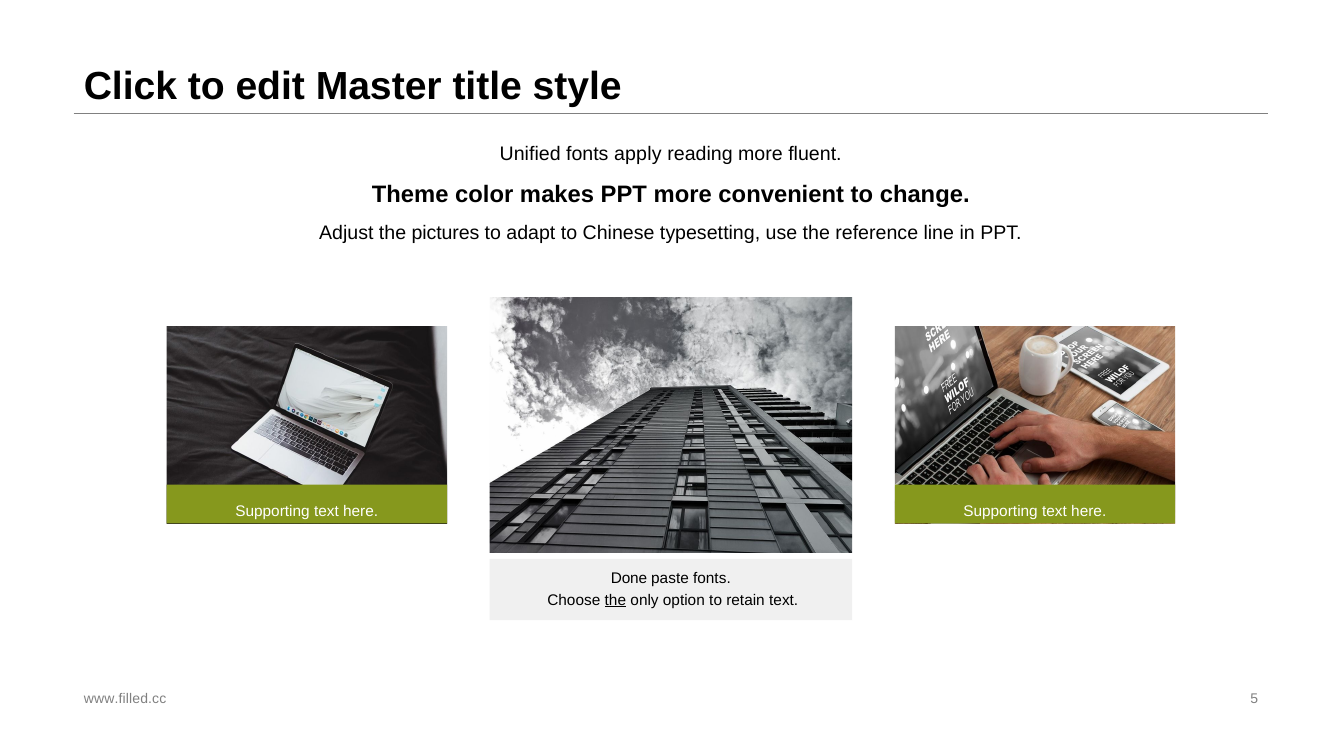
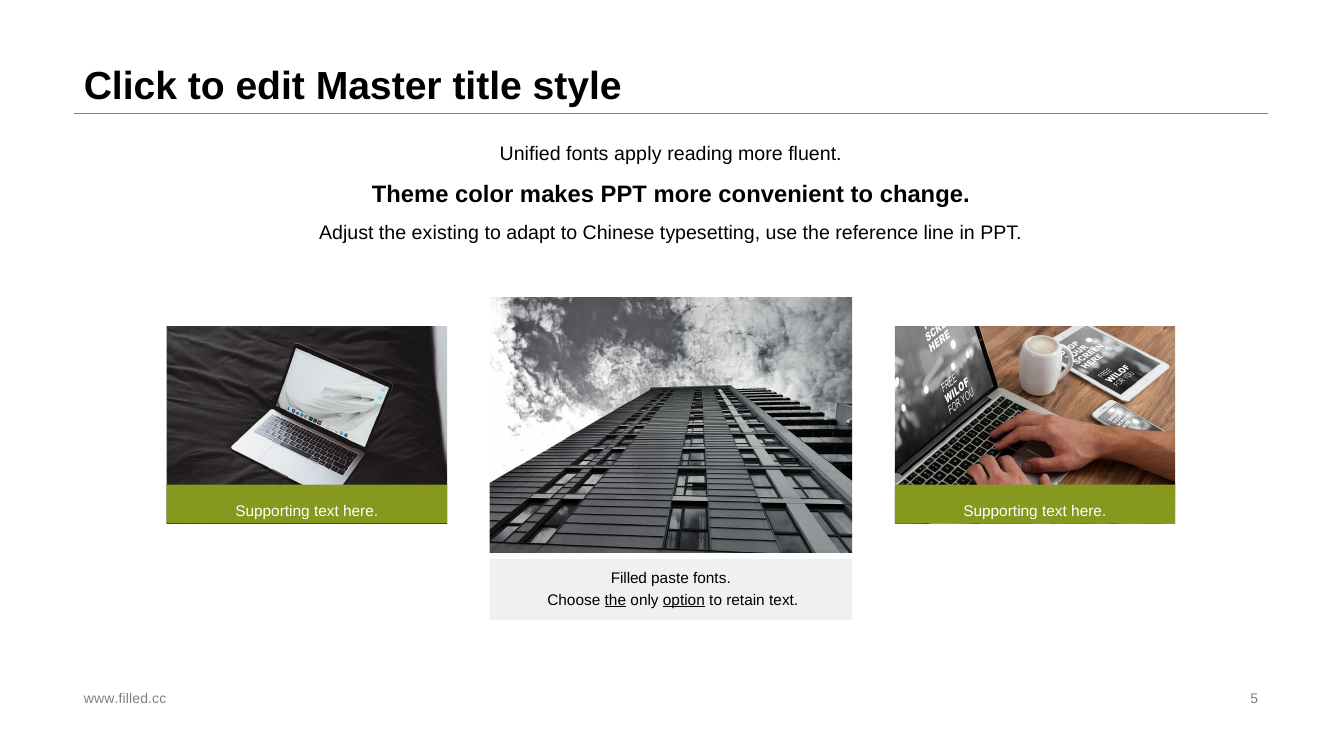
pictures: pictures -> existing
Done: Done -> Filled
option underline: none -> present
